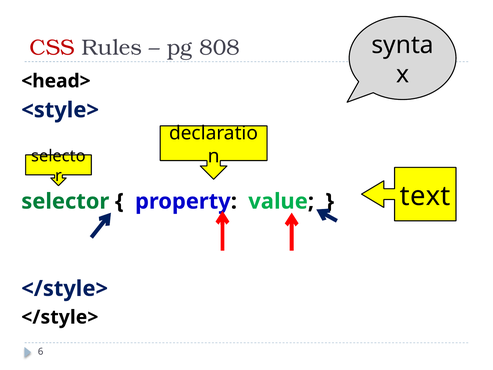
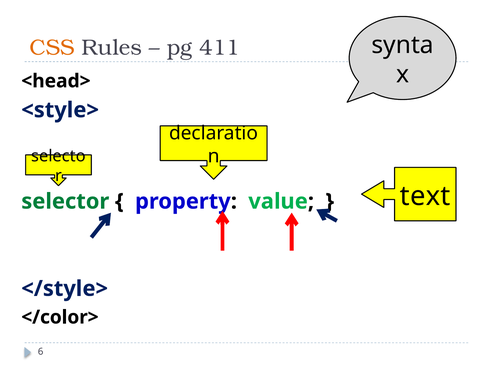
CSS colour: red -> orange
808: 808 -> 411
</style> at (60, 317): </style> -> </color>
